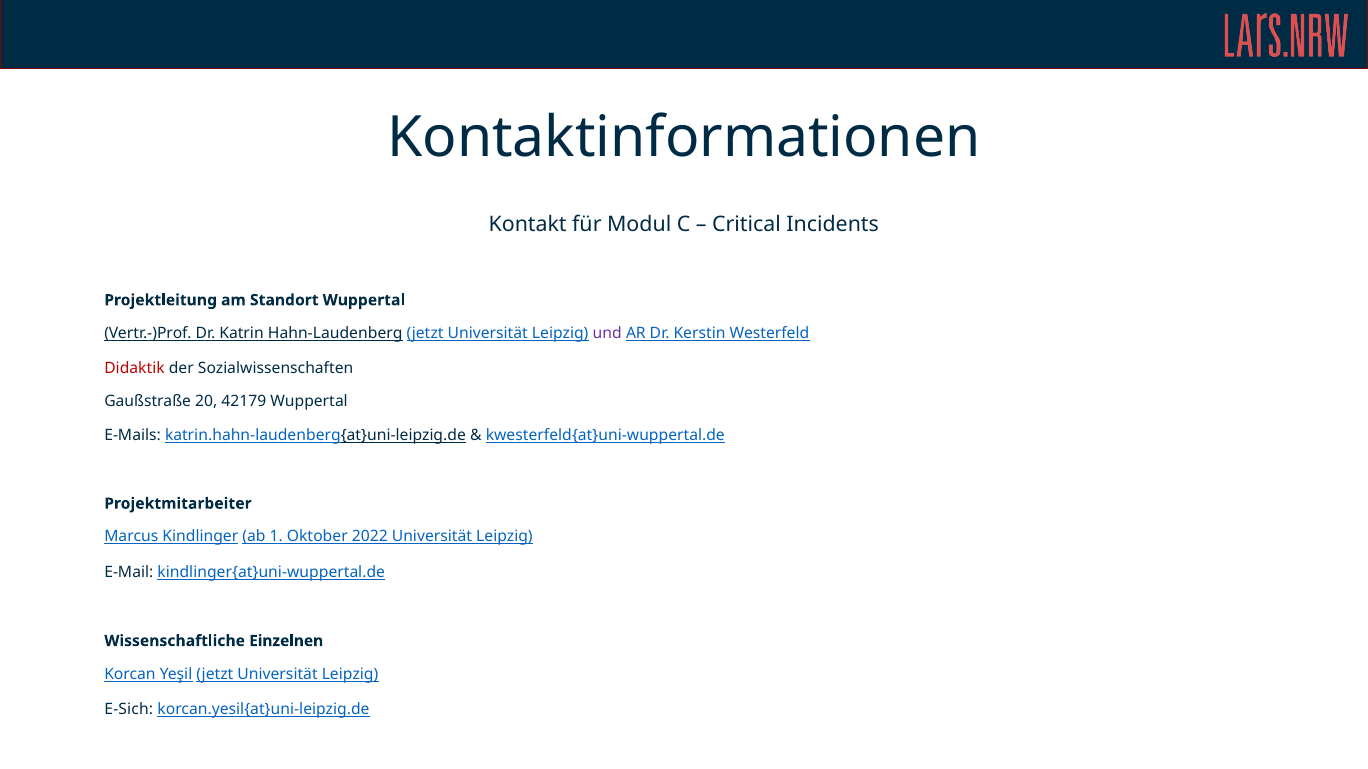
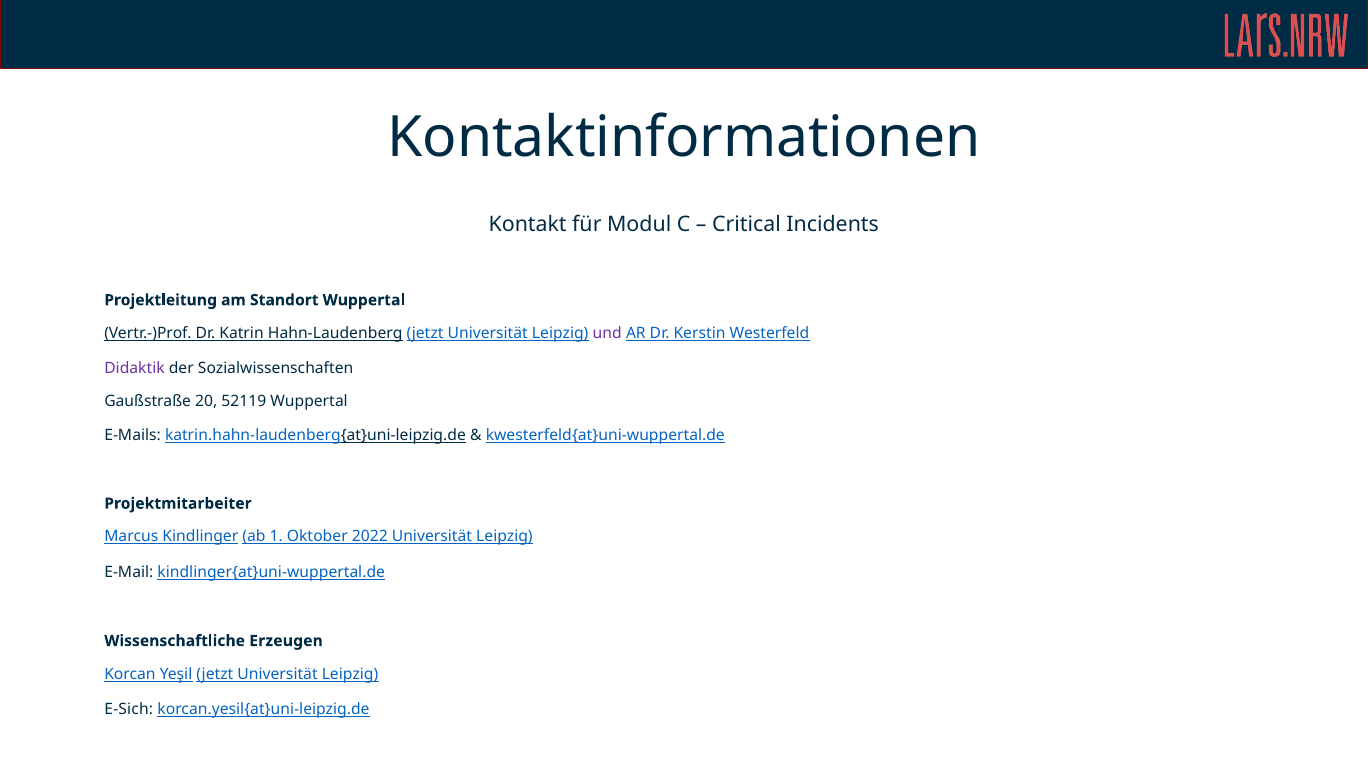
Didaktik colour: red -> purple
42179: 42179 -> 52119
Einzelnen: Einzelnen -> Erzeugen
